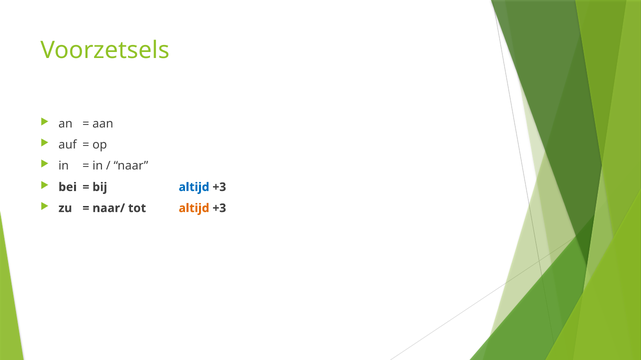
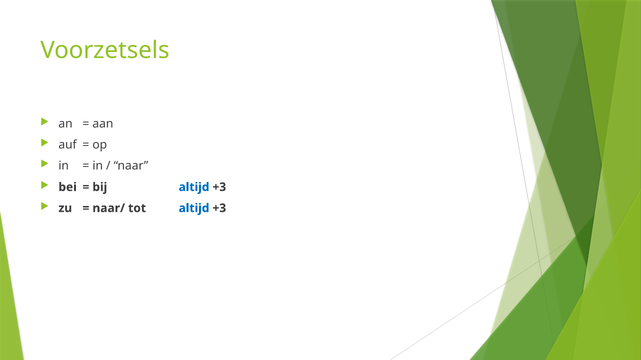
altijd at (194, 208) colour: orange -> blue
